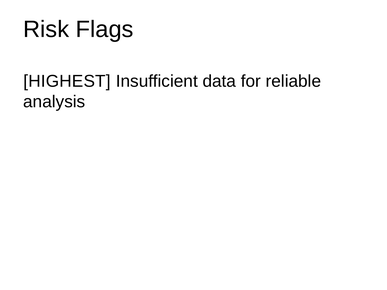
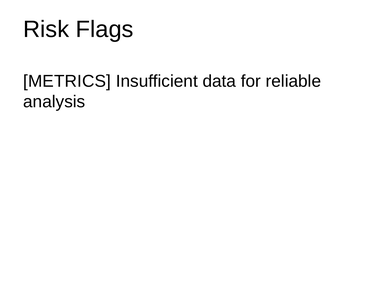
HIGHEST: HIGHEST -> METRICS
